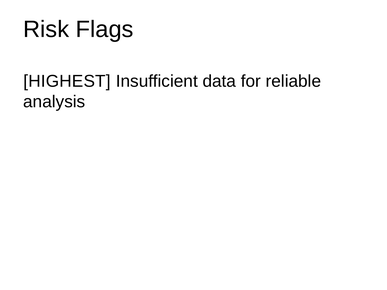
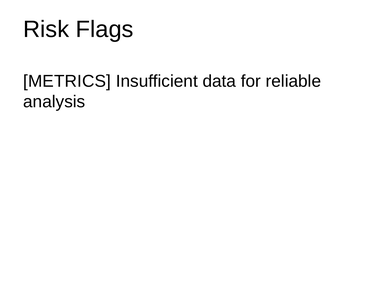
HIGHEST: HIGHEST -> METRICS
